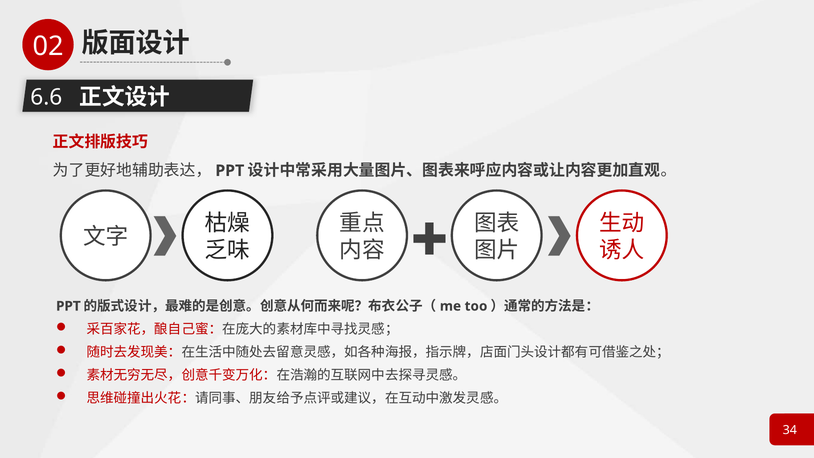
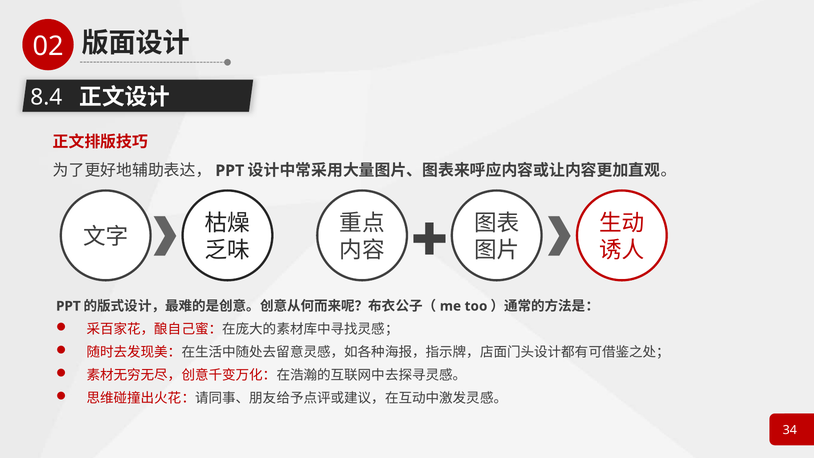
6.6: 6.6 -> 8.4
